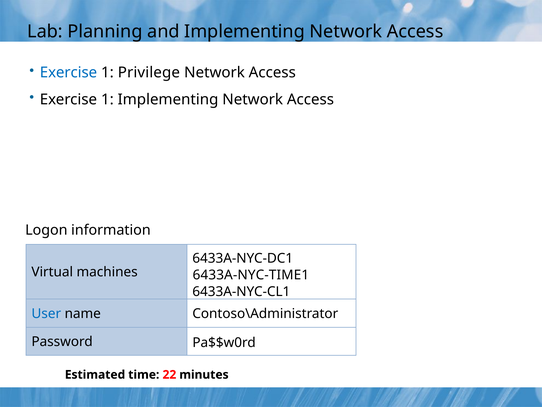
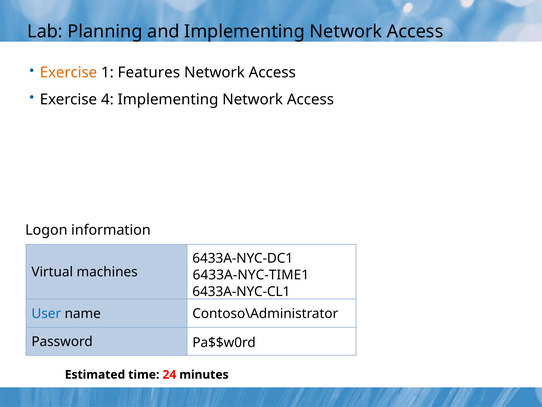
Exercise at (68, 73) colour: blue -> orange
Privilege: Privilege -> Features
1 at (107, 99): 1 -> 4
22: 22 -> 24
